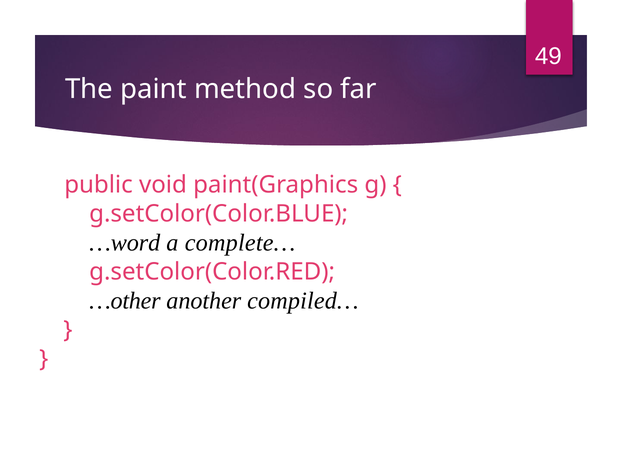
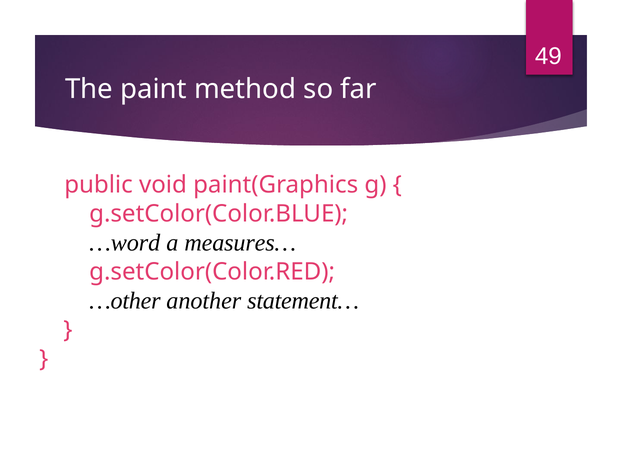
complete…: complete… -> measures…
compiled…: compiled… -> statement…
